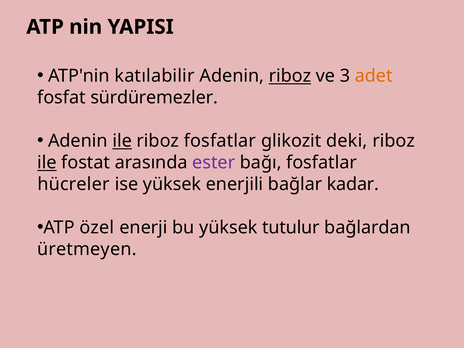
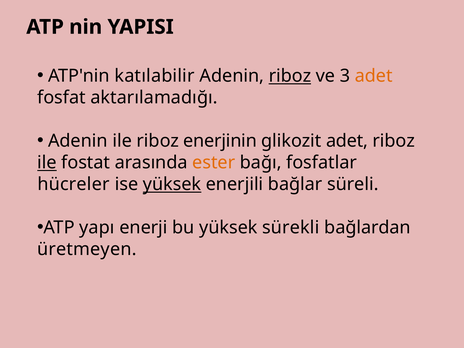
sürdüremezler: sürdüremezler -> aktarılamadığı
ile at (122, 141) underline: present -> none
riboz fosfatlar: fosfatlar -> enerjinin
glikozit deki: deki -> adet
ester colour: purple -> orange
yüksek at (172, 184) underline: none -> present
kadar: kadar -> süreli
özel: özel -> yapı
tutulur: tutulur -> sürekli
